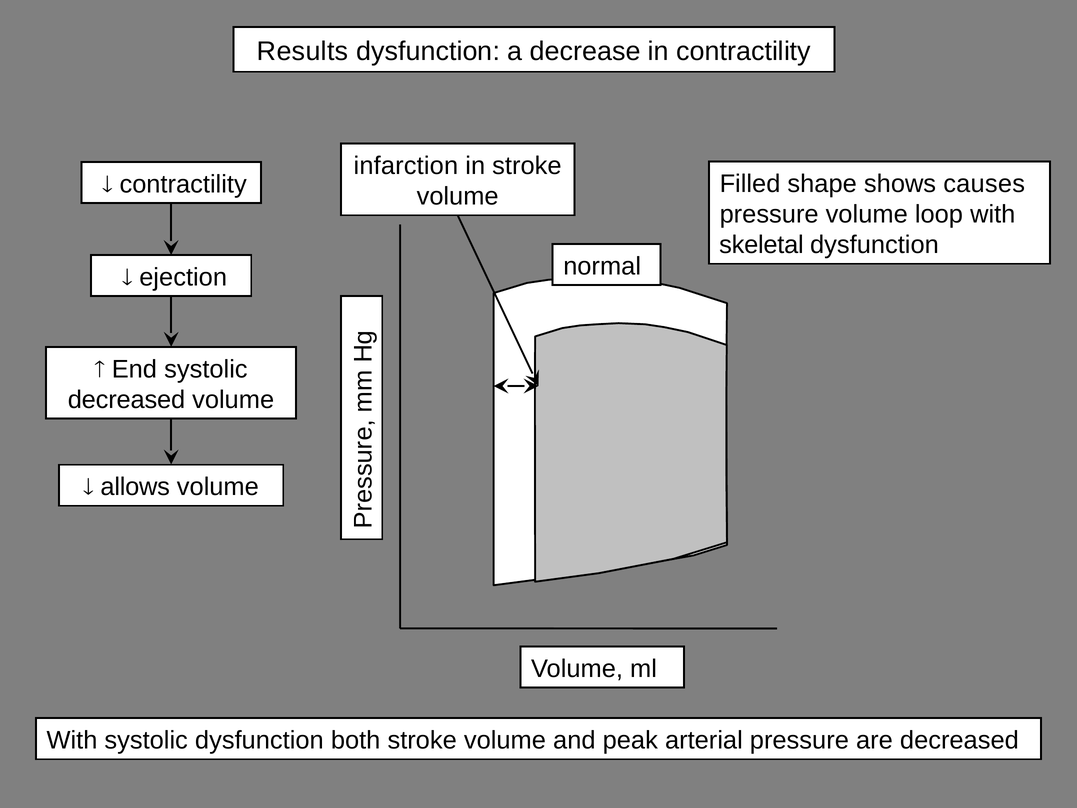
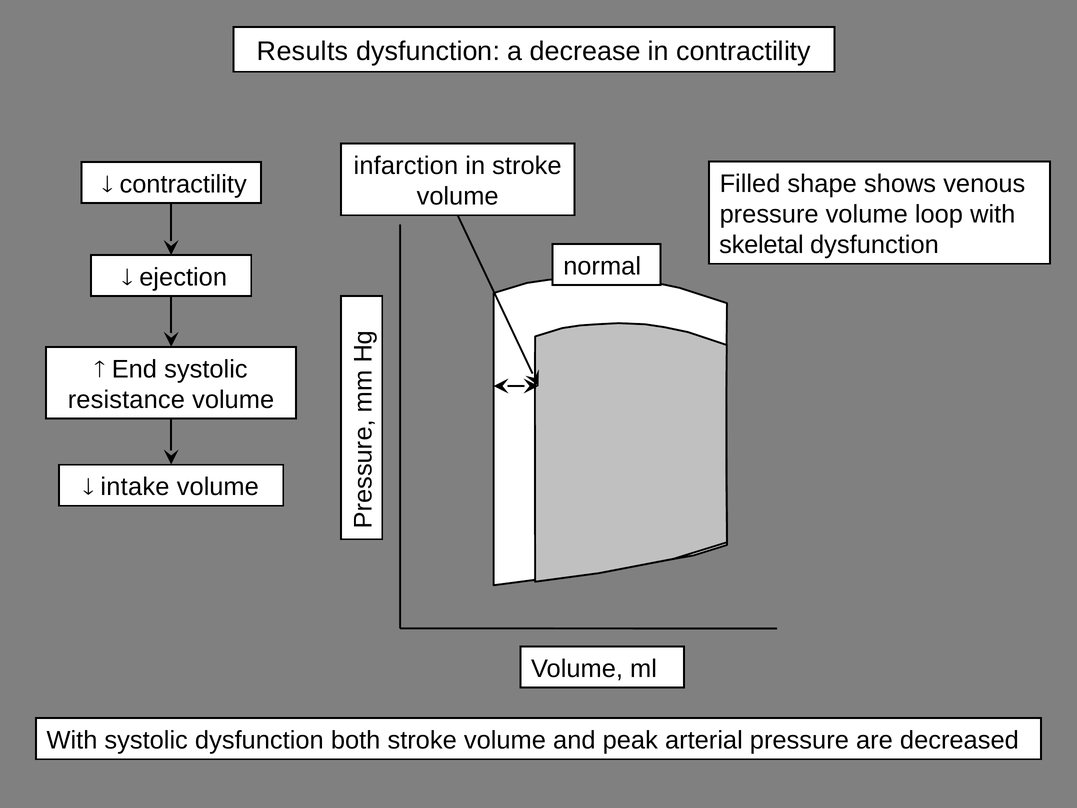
causes: causes -> venous
decreased at (126, 400): decreased -> resistance
allows: allows -> intake
